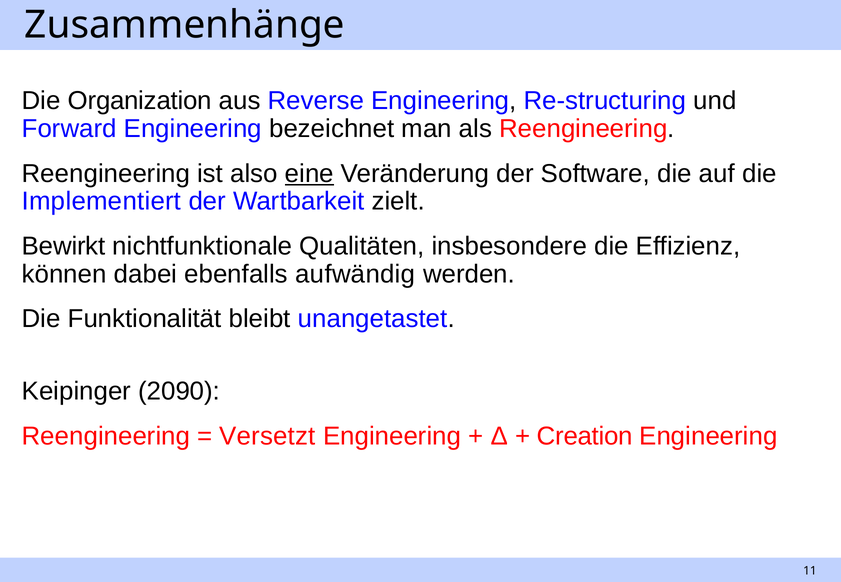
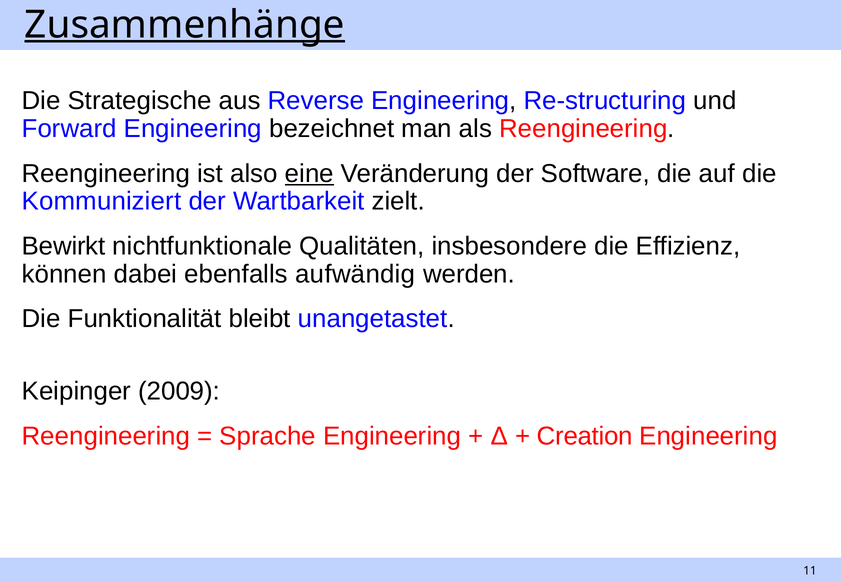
Zusammenhänge underline: none -> present
Organization: Organization -> Strategische
Implementiert: Implementiert -> Kommuniziert
2090: 2090 -> 2009
Versetzt: Versetzt -> Sprache
